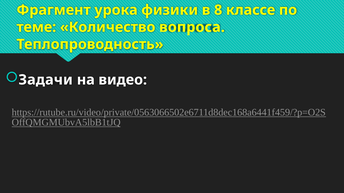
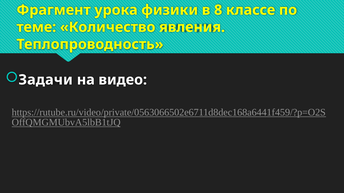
вопроса: вопроса -> явления
